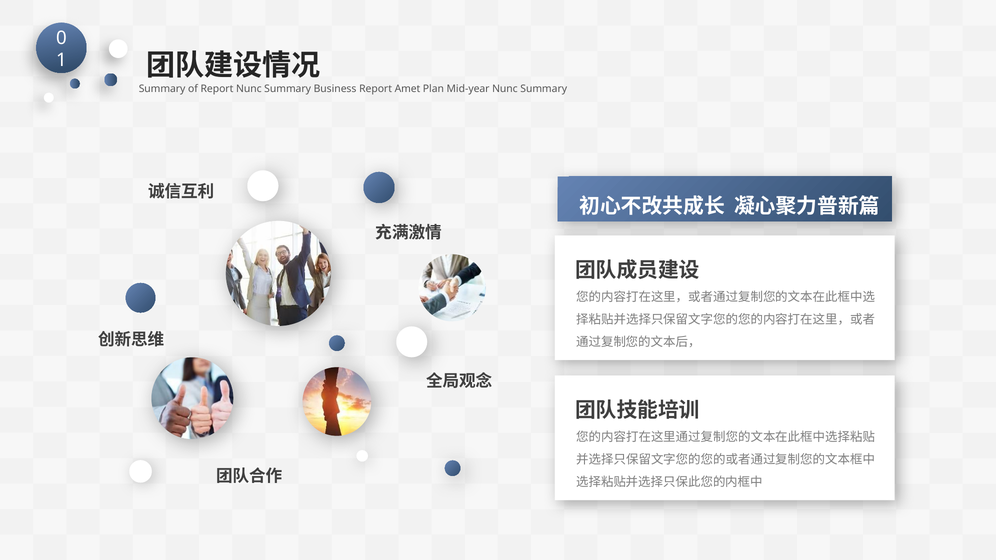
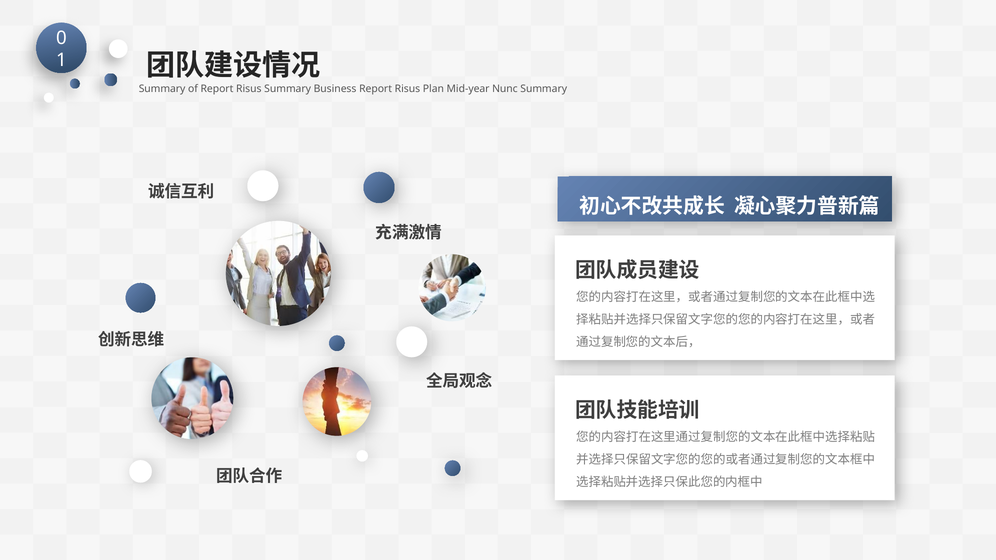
of Report Nunc: Nunc -> Risus
Business Report Amet: Amet -> Risus
